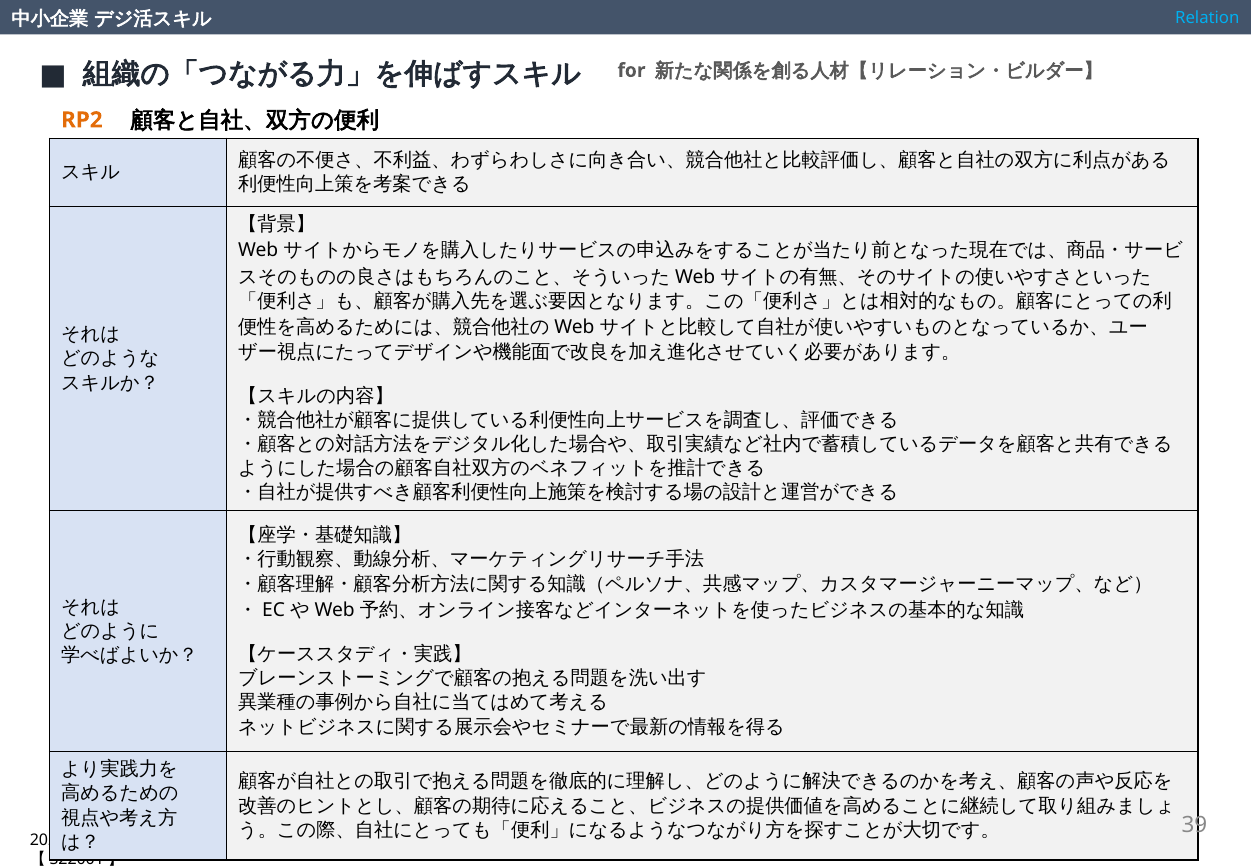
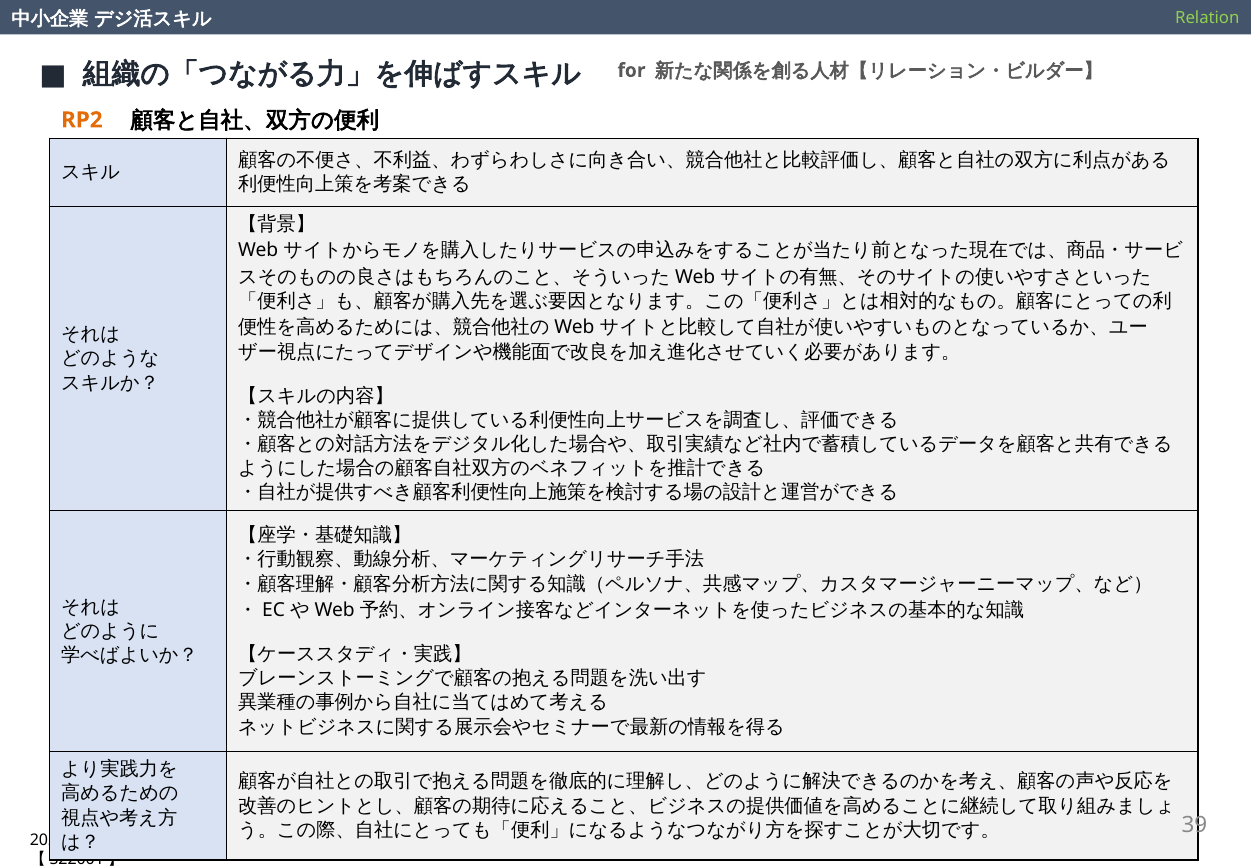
Relation colour: light blue -> light green
